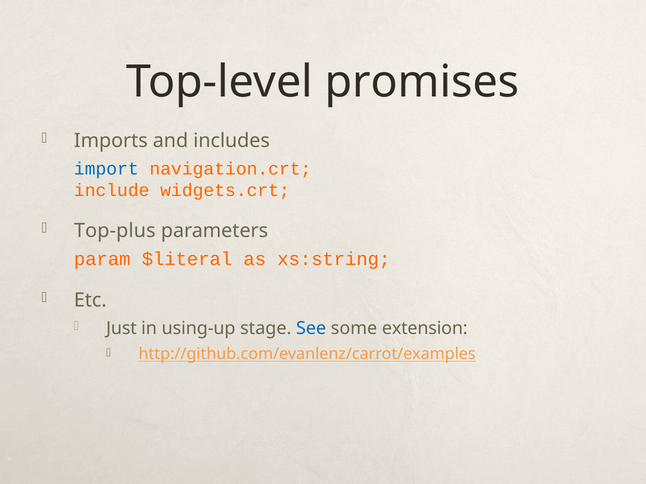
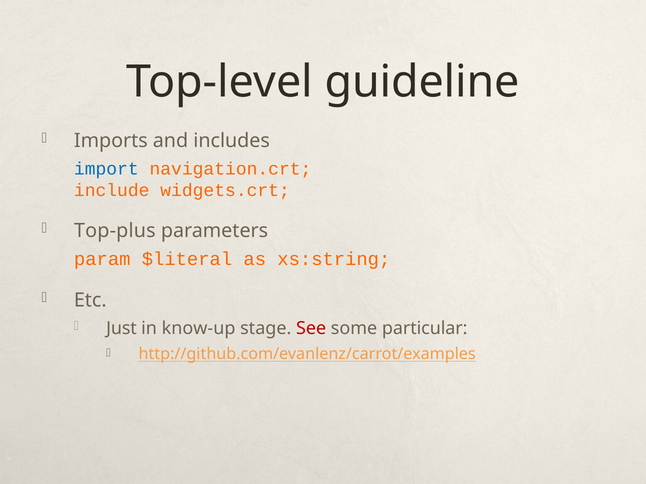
promises: promises -> guideline
using-up: using-up -> know-up
See colour: blue -> red
extension: extension -> particular
